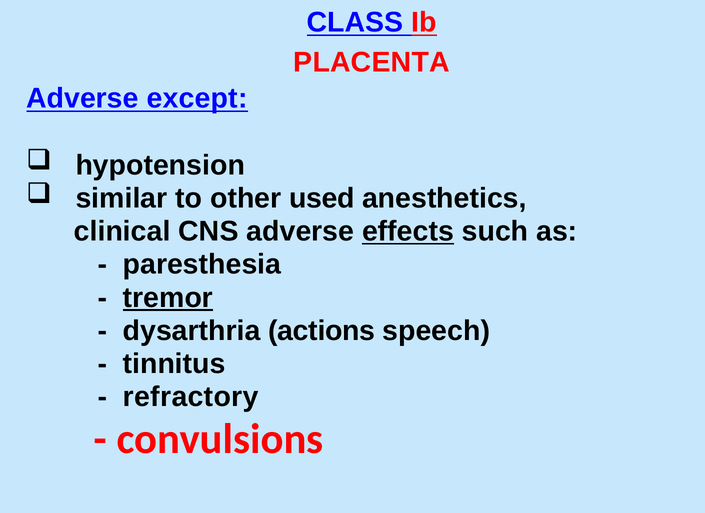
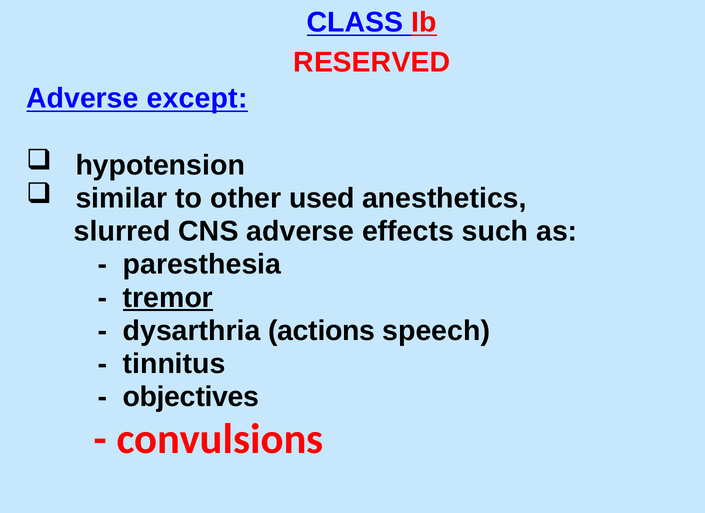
PLACENTA: PLACENTA -> RESERVED
clinical: clinical -> slurred
effects underline: present -> none
refractory: refractory -> objectives
